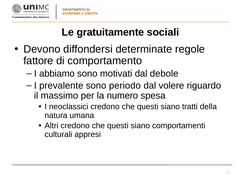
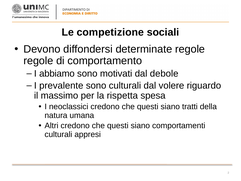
gratuitamente: gratuitamente -> competizione
fattore at (38, 61): fattore -> regole
sono periodo: periodo -> culturali
numero: numero -> rispetta
